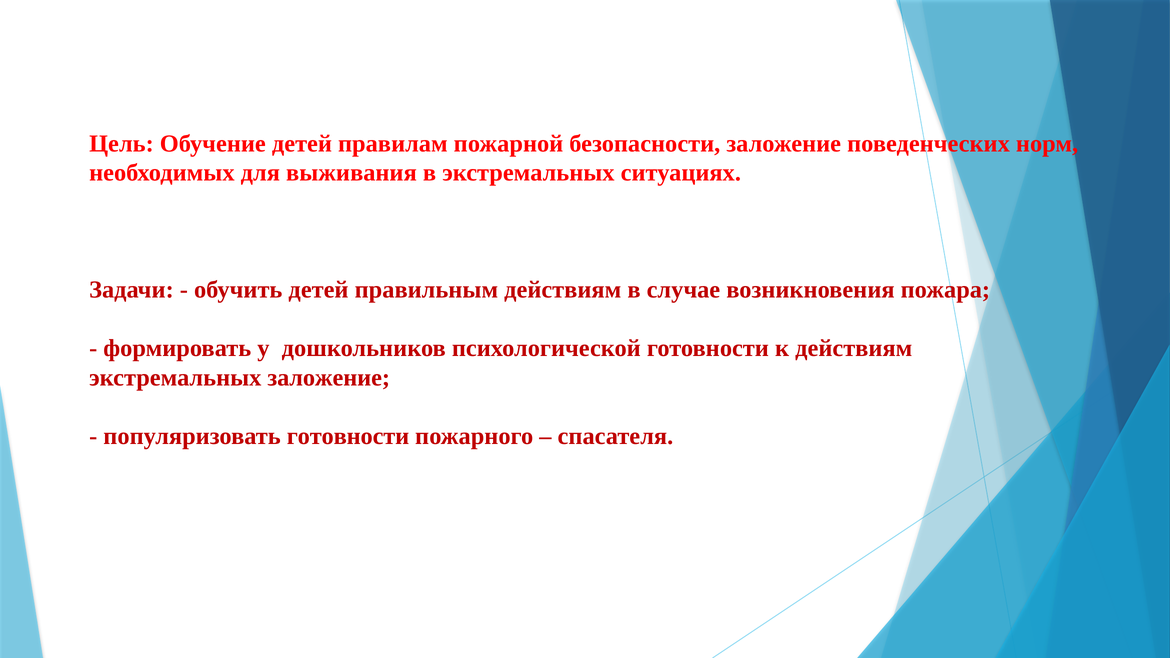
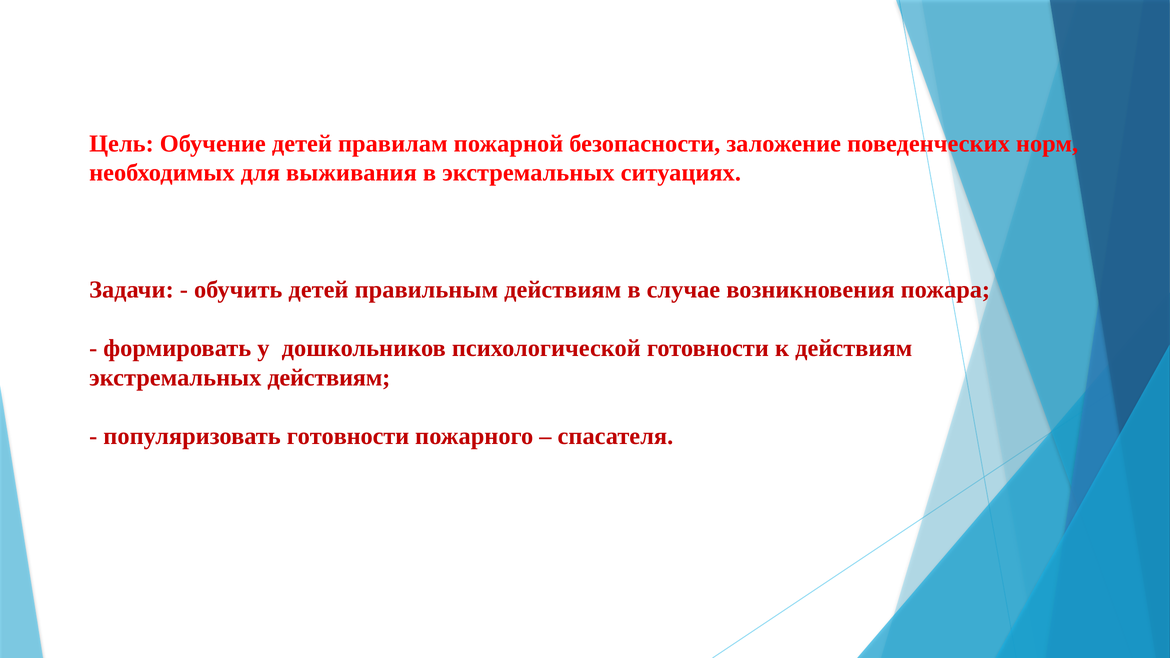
экстремальных заложение: заложение -> действиям
